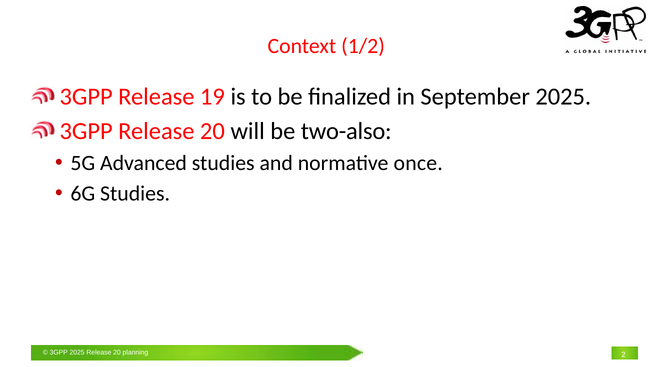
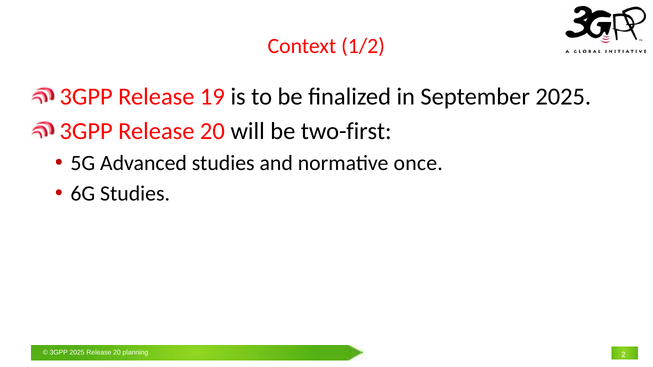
two-also: two-also -> two-first
